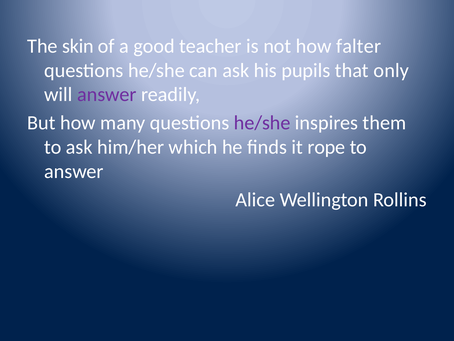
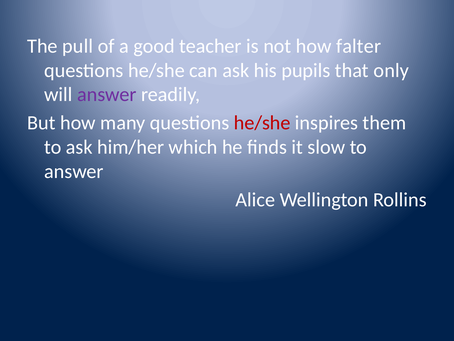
skin: skin -> pull
he/she at (262, 123) colour: purple -> red
rope: rope -> slow
